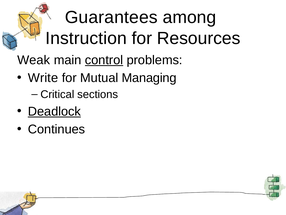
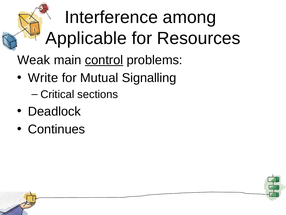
Guarantees: Guarantees -> Interference
Instruction: Instruction -> Applicable
Managing: Managing -> Signalling
Deadlock underline: present -> none
